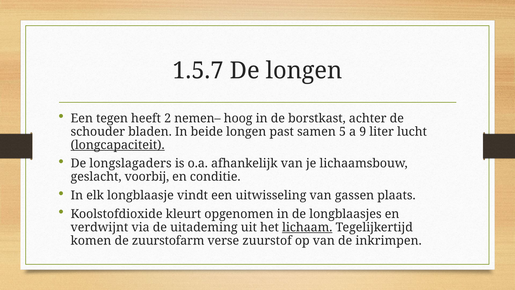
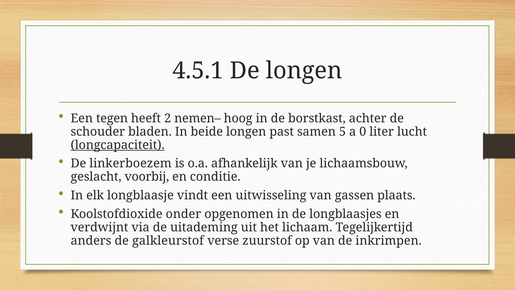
1.5.7: 1.5.7 -> 4.5.1
9: 9 -> 0
longslagaders: longslagaders -> linkerboezem
kleurt: kleurt -> onder
lichaam underline: present -> none
komen: komen -> anders
zuurstofarm: zuurstofarm -> galkleurstof
